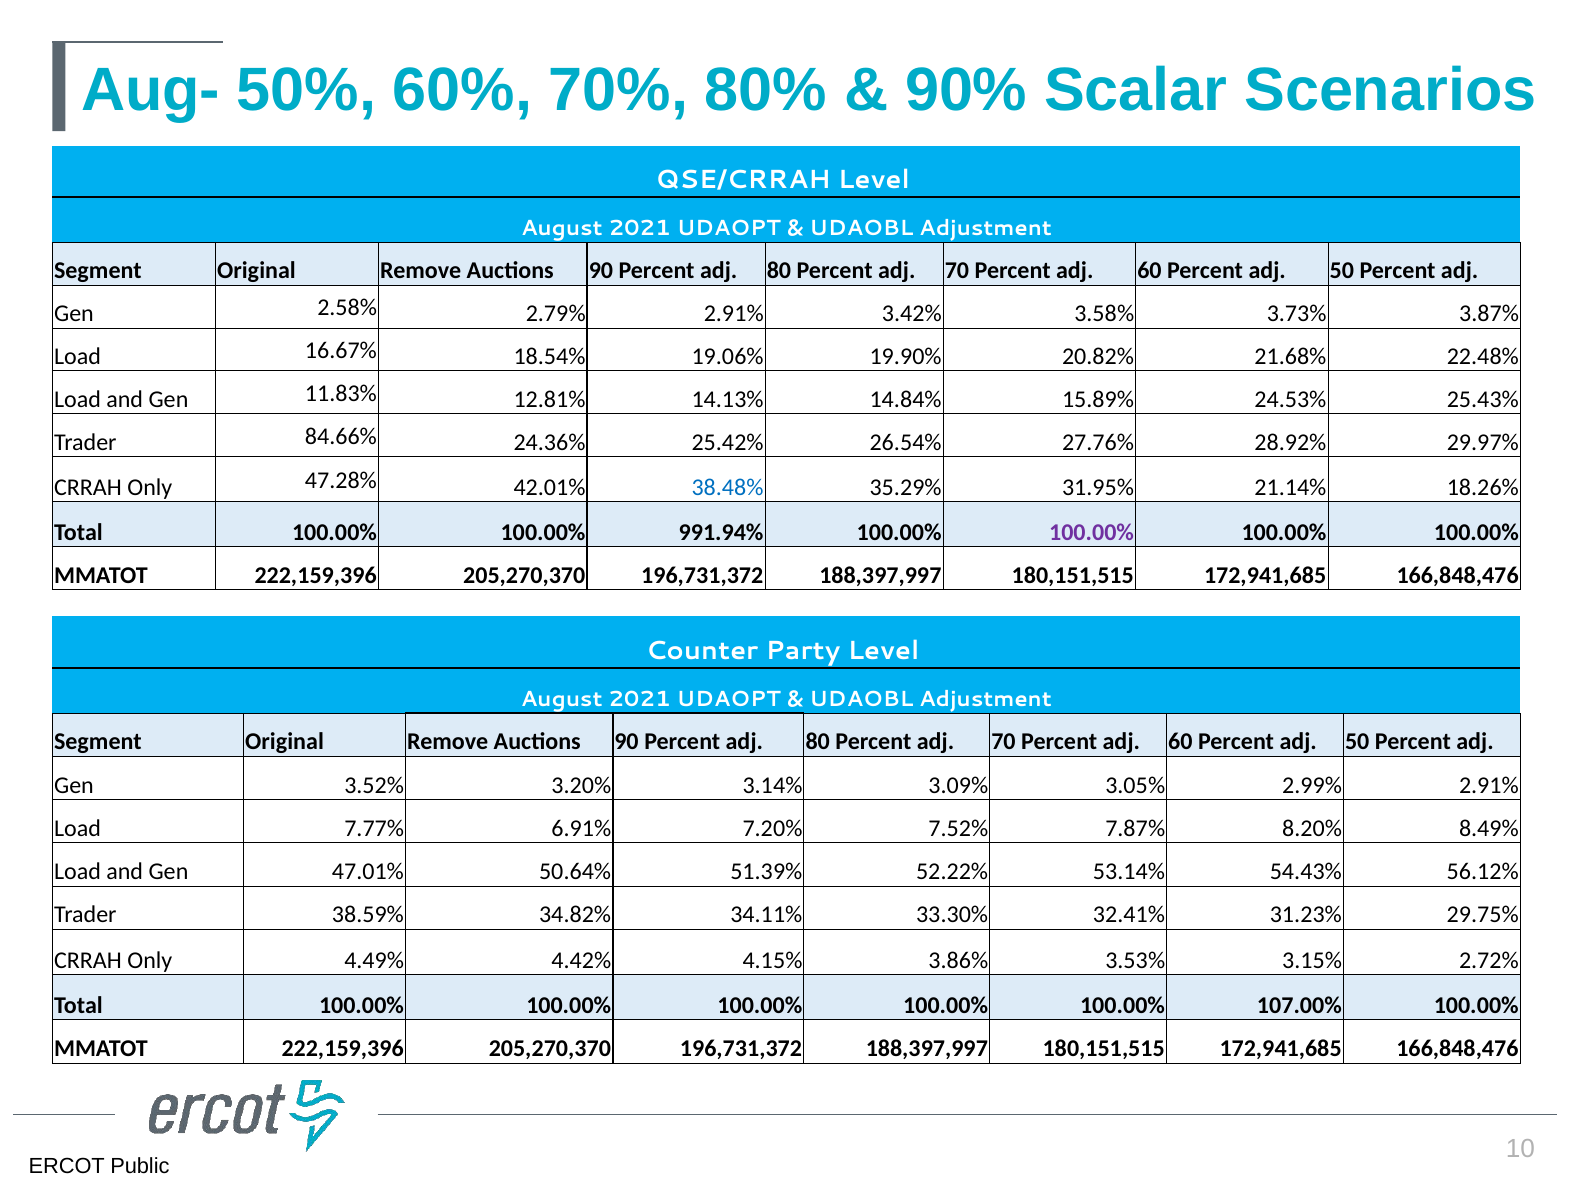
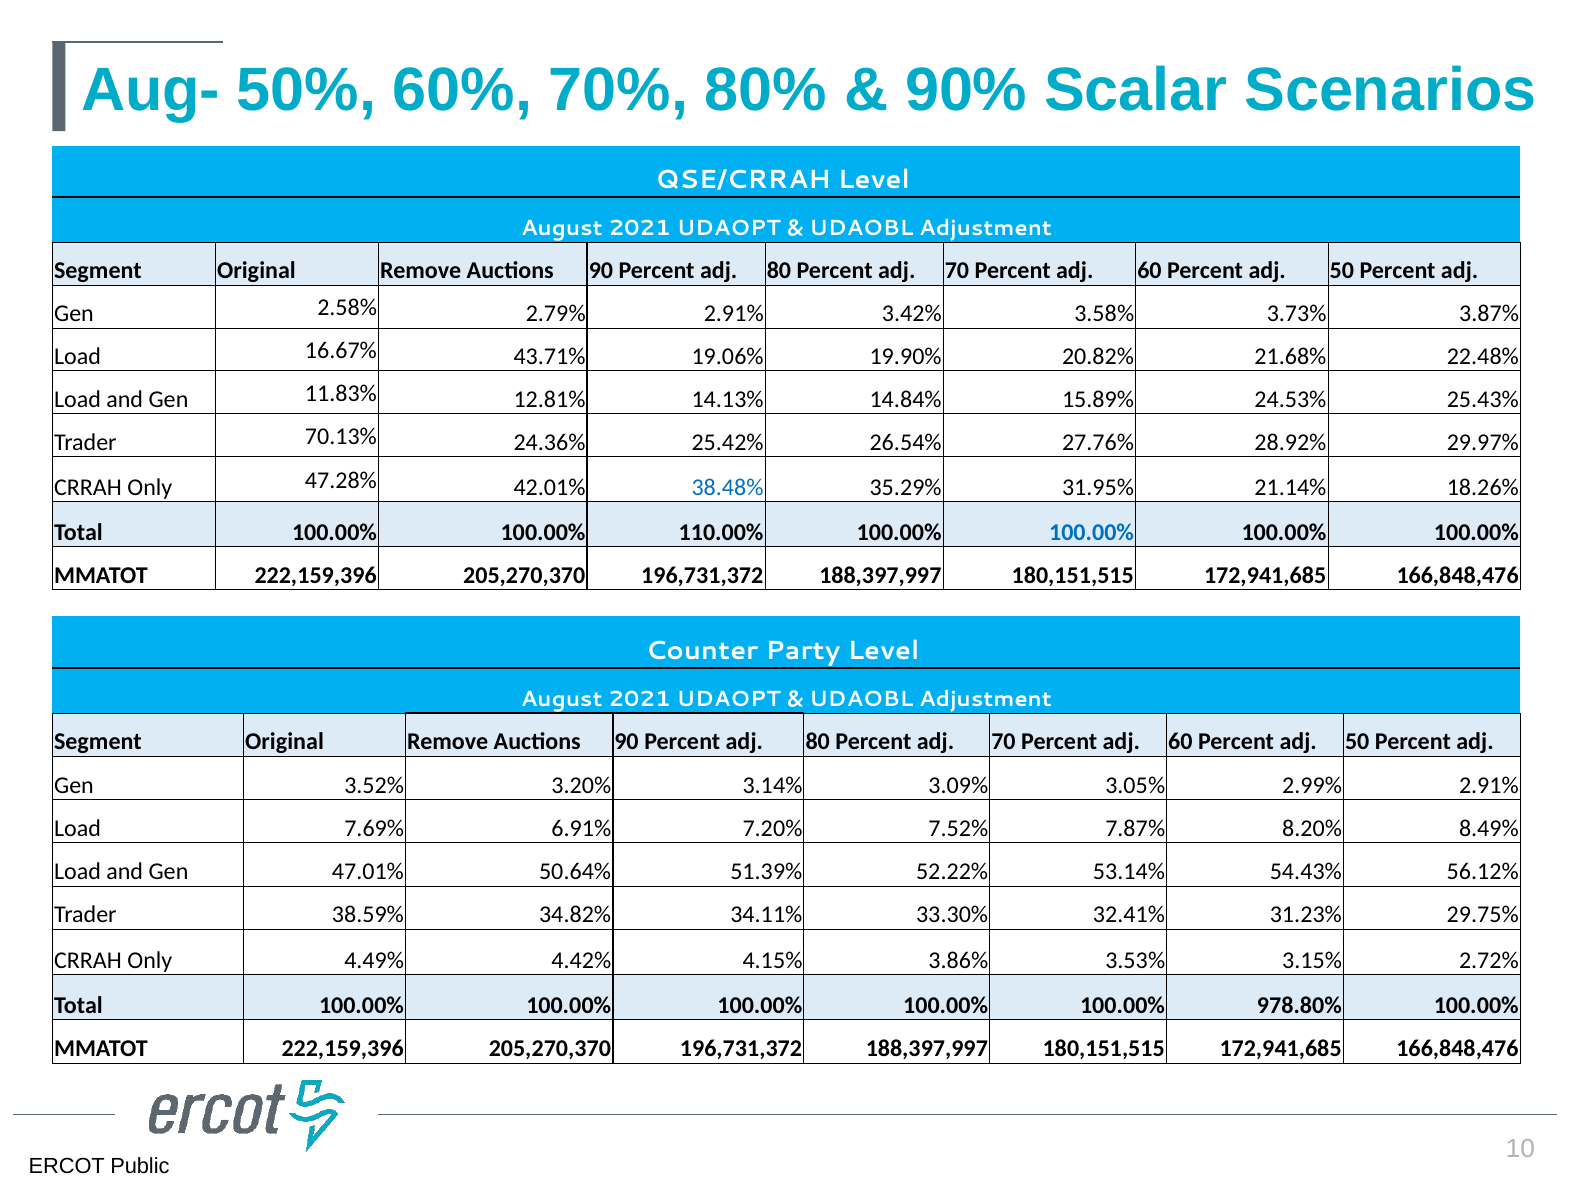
18.54%: 18.54% -> 43.71%
84.66%: 84.66% -> 70.13%
991.94%: 991.94% -> 110.00%
100.00% at (1092, 532) colour: purple -> blue
7.77%: 7.77% -> 7.69%
107.00%: 107.00% -> 978.80%
